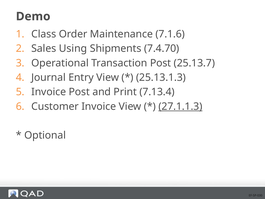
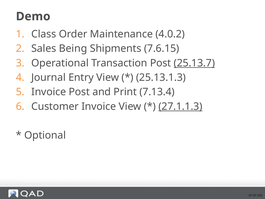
7.1.6: 7.1.6 -> 4.0.2
Using: Using -> Being
7.4.70: 7.4.70 -> 7.6.15
25.13.7 underline: none -> present
